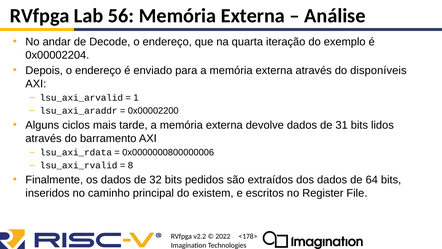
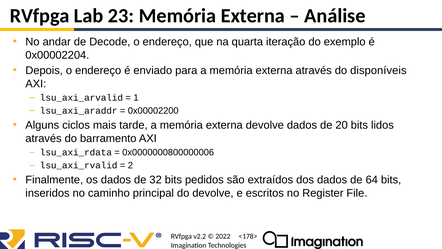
56: 56 -> 23
31: 31 -> 20
8: 8 -> 2
do existem: existem -> devolve
